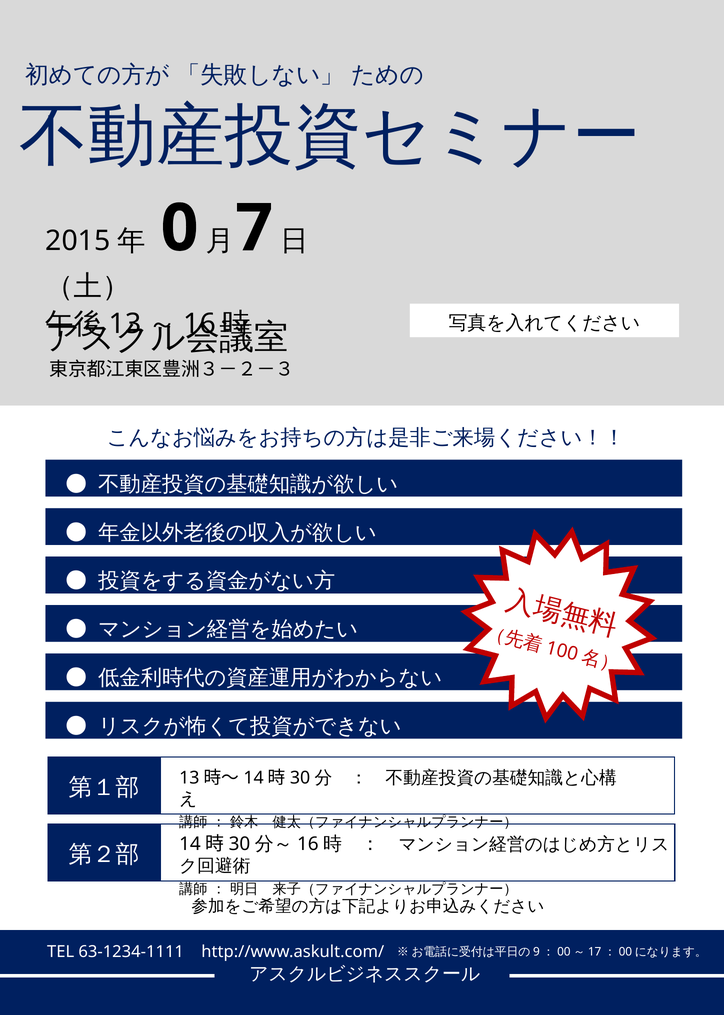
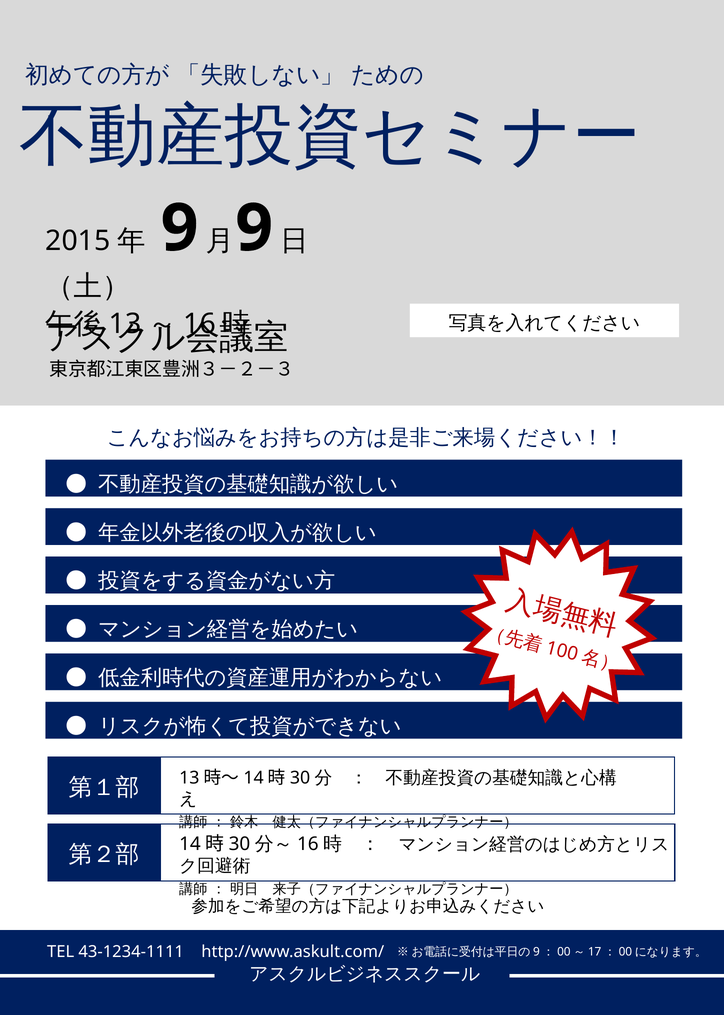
0 at (180, 229): 0 -> 9
7 at (254, 229): 7 -> 9
63-1234-1111: 63-1234-1111 -> 43-1234-1111
